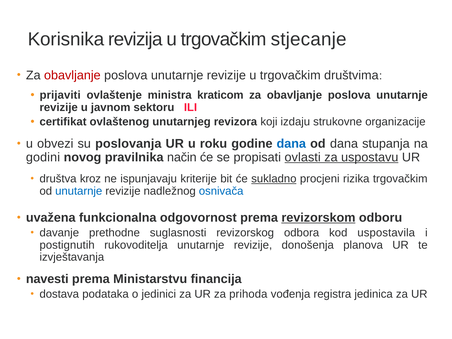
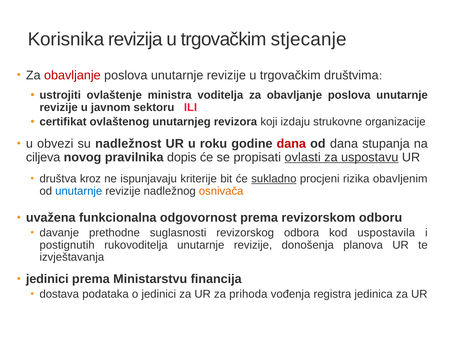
prijaviti: prijaviti -> ustrojiti
kraticom: kraticom -> voditelja
poslovanja: poslovanja -> nadležnost
dana at (291, 144) colour: blue -> red
godini: godini -> ciljeva
način: način -> dopis
rizika trgovačkim: trgovačkim -> obavljenim
osnivača colour: blue -> orange
revizorskom underline: present -> none
navesti at (47, 279): navesti -> jedinici
